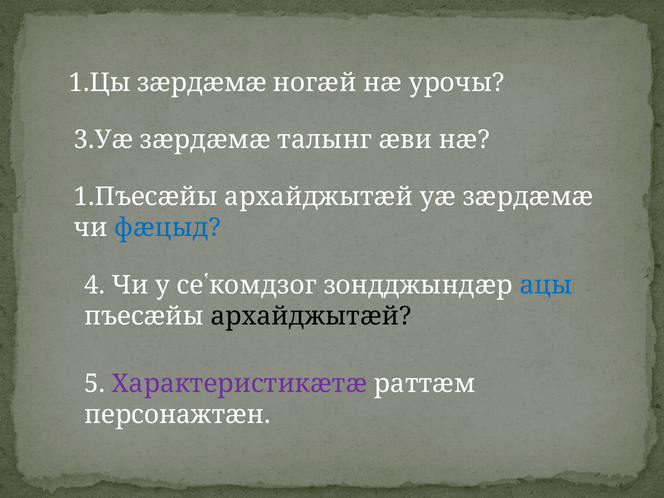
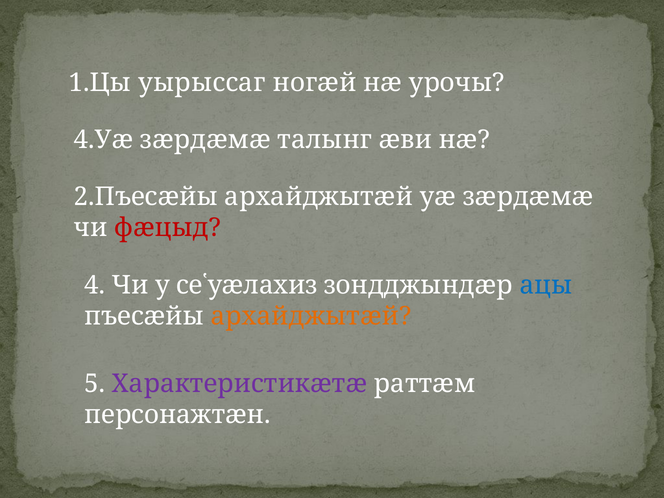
1.Цы зӕрдӕмӕ: зӕрдӕмӕ -> уырыссаг
3.Уӕ: 3.Уӕ -> 4.Уӕ
1.Пъесӕйы: 1.Пъесӕйы -> 2.Пъесӕйы
фӕцыд colour: blue -> red
се῾комдзог: се῾комдзог -> се῾уӕлахиз
архайджытӕй at (311, 316) colour: black -> orange
